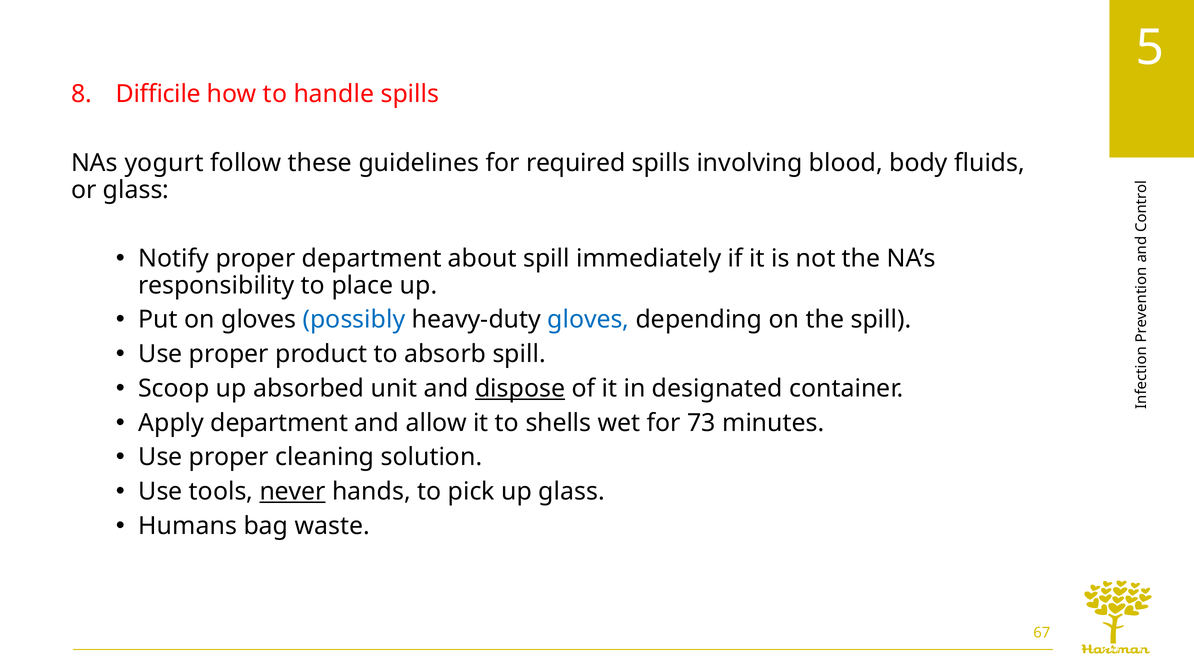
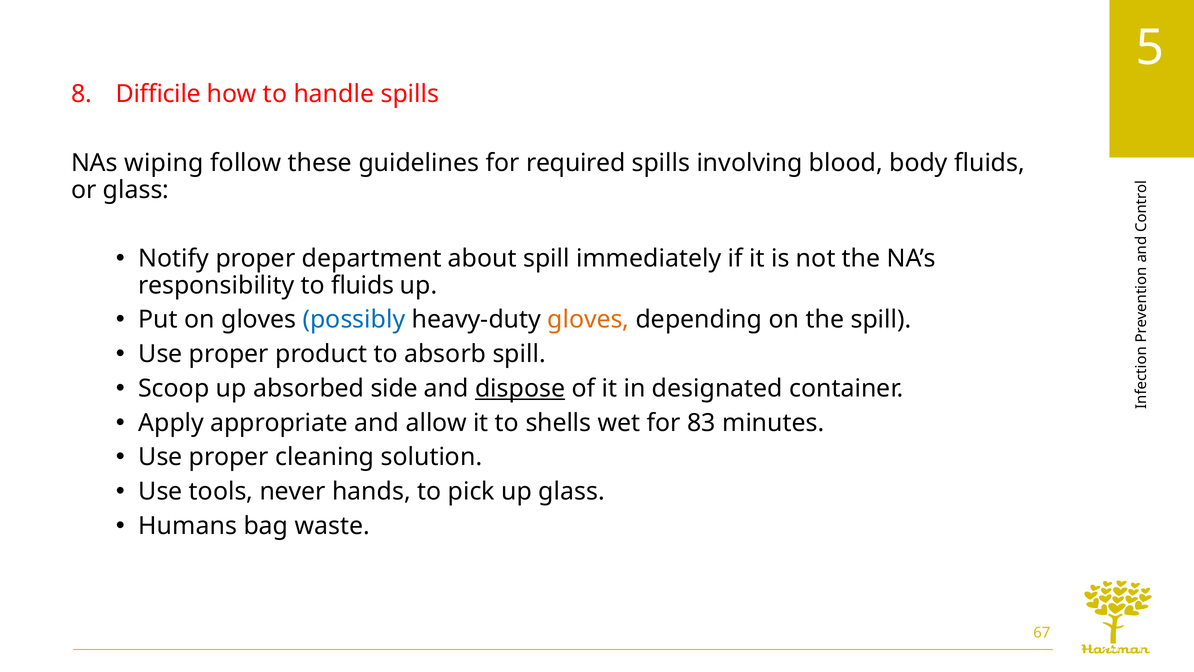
yogurt: yogurt -> wiping
to place: place -> fluids
gloves at (588, 320) colour: blue -> orange
unit: unit -> side
Apply department: department -> appropriate
73: 73 -> 83
never underline: present -> none
